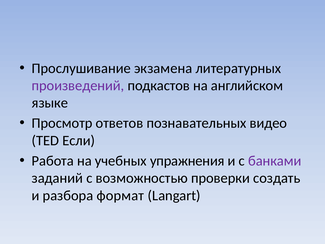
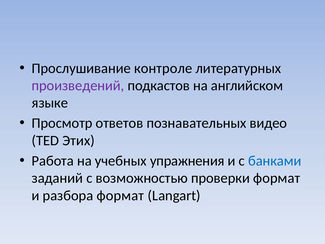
экзамена: экзамена -> контроле
Если: Если -> Этих
банками colour: purple -> blue
проверки создать: создать -> формат
